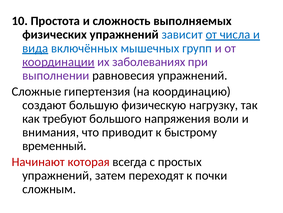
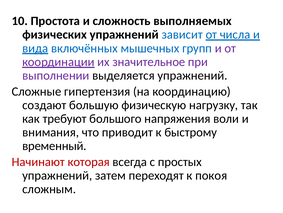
заболеваниях: заболеваниях -> значительное
равновесия: равновесия -> выделяется
почки: почки -> покоя
